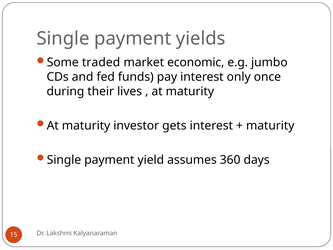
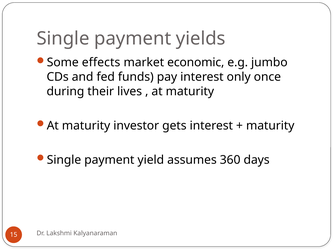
traded: traded -> effects
